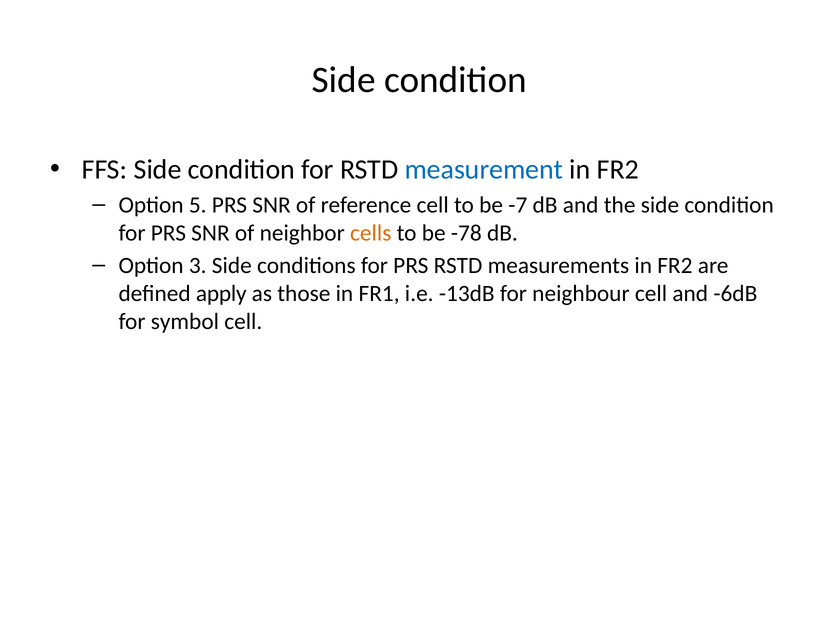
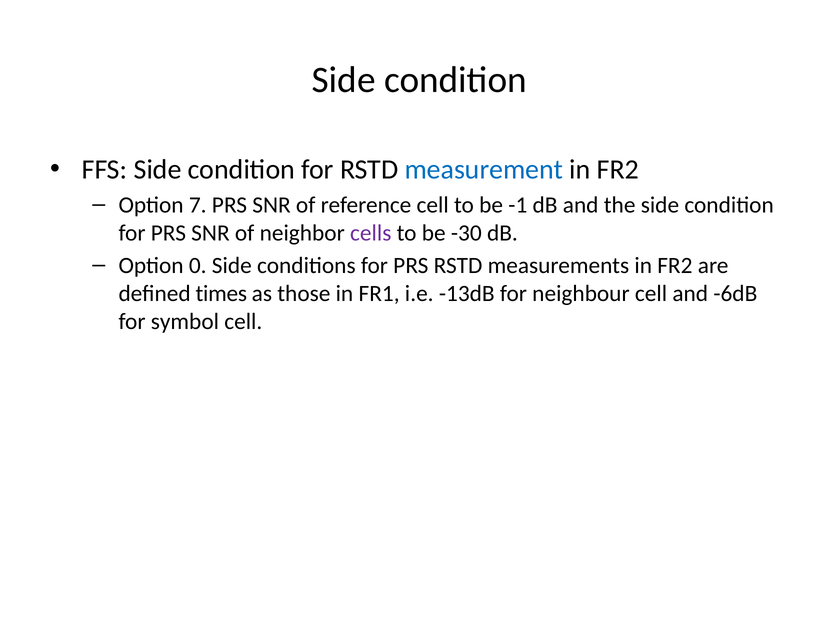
5: 5 -> 7
-7: -7 -> -1
cells colour: orange -> purple
-78: -78 -> -30
3: 3 -> 0
apply: apply -> times
